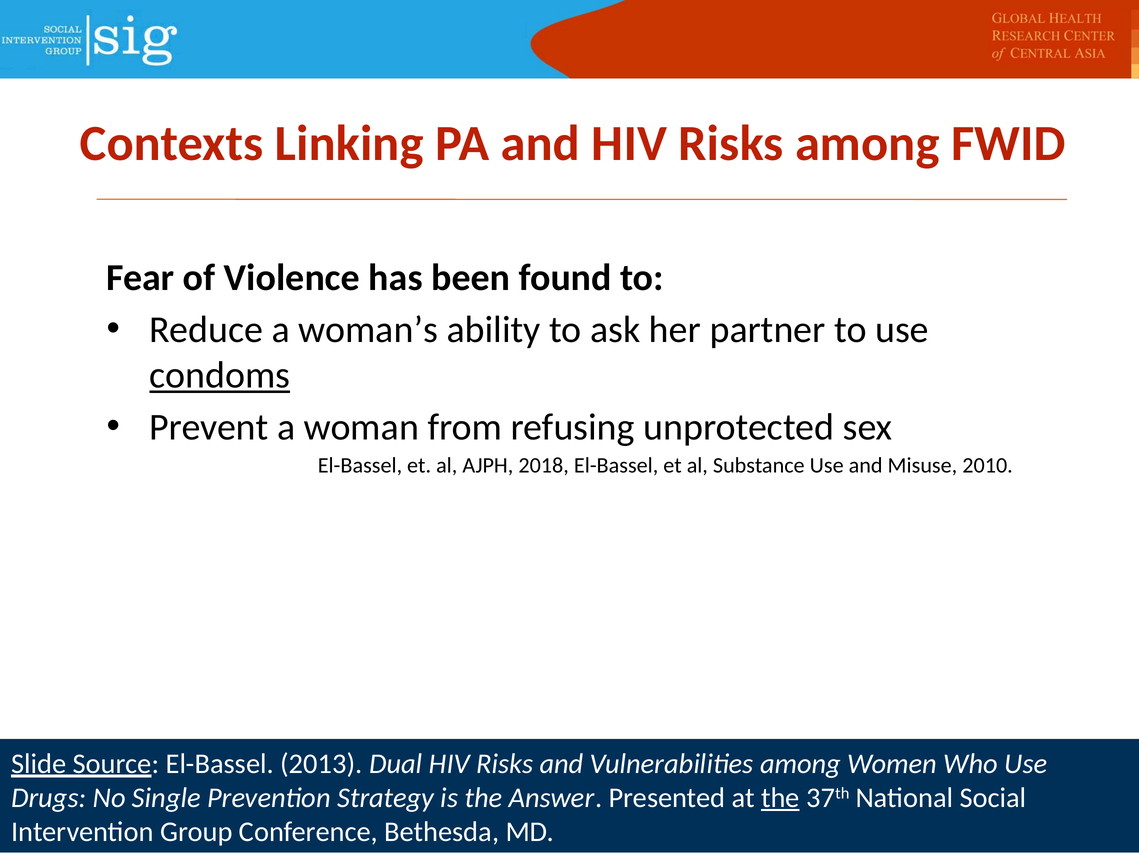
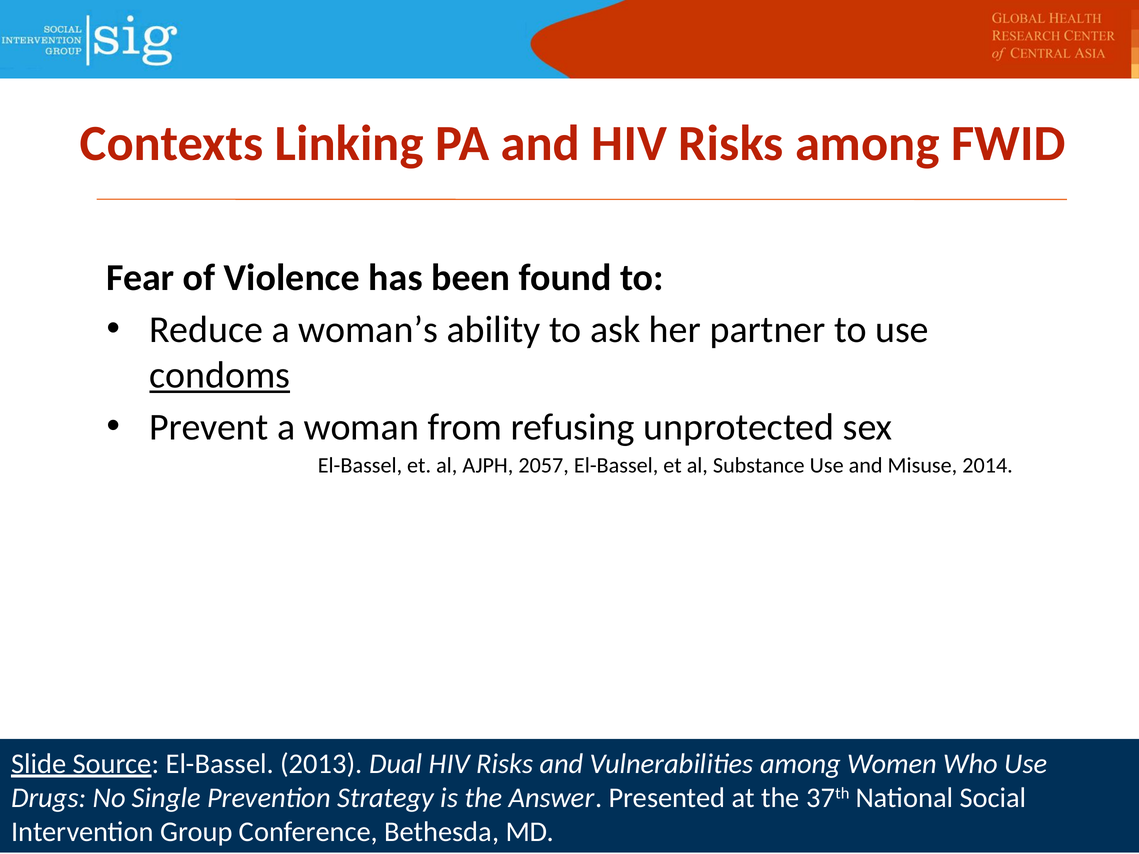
2018: 2018 -> 2057
2010: 2010 -> 2014
the at (780, 798) underline: present -> none
